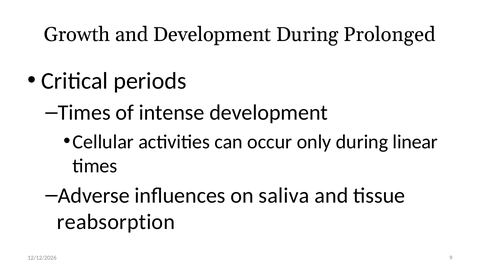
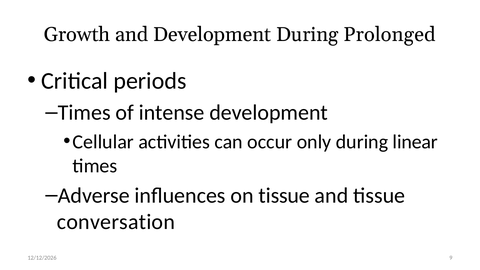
on saliva: saliva -> tissue
reabsorption: reabsorption -> conversation
